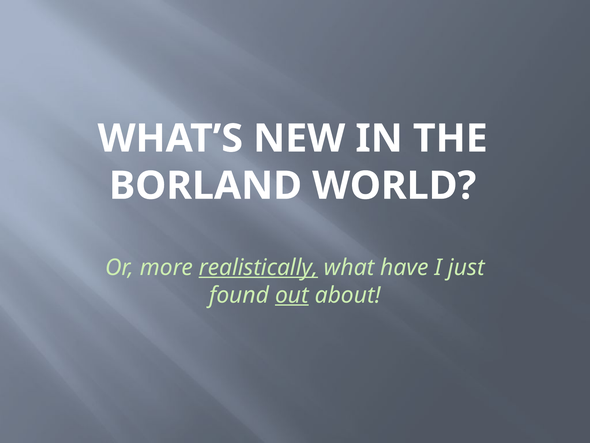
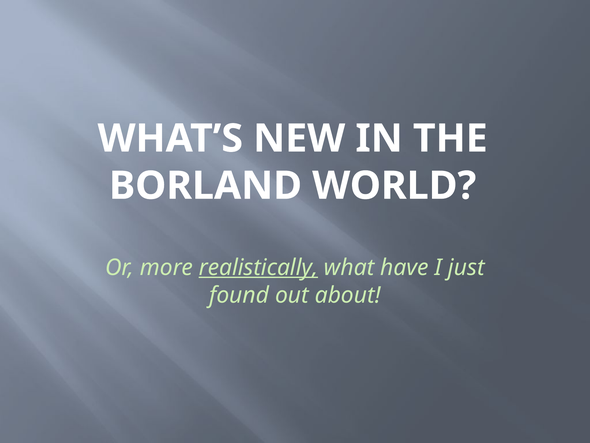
out underline: present -> none
